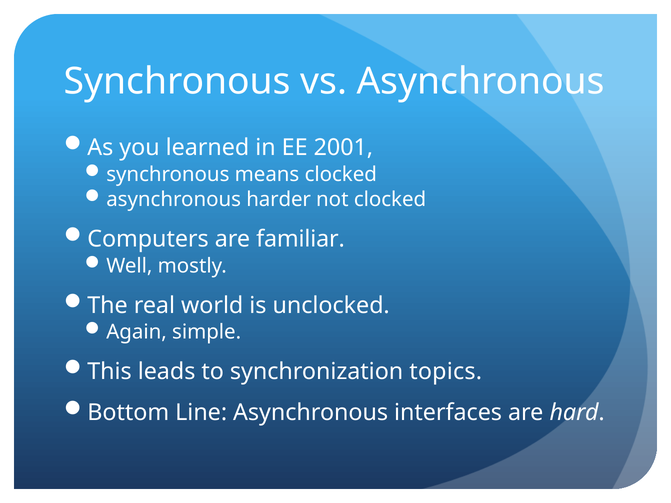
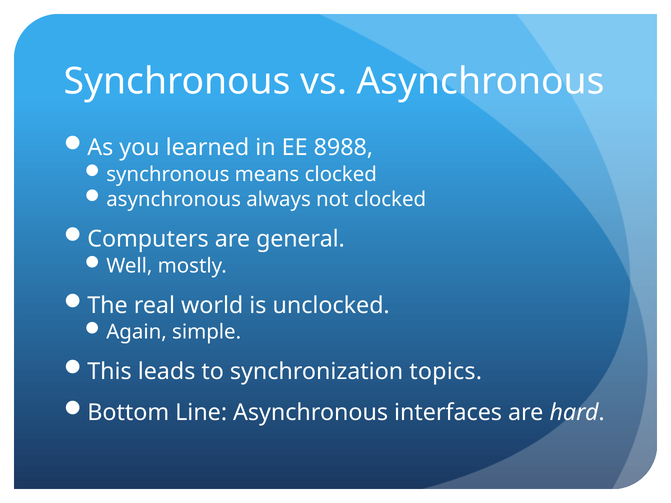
2001: 2001 -> 8988
harder: harder -> always
familiar: familiar -> general
